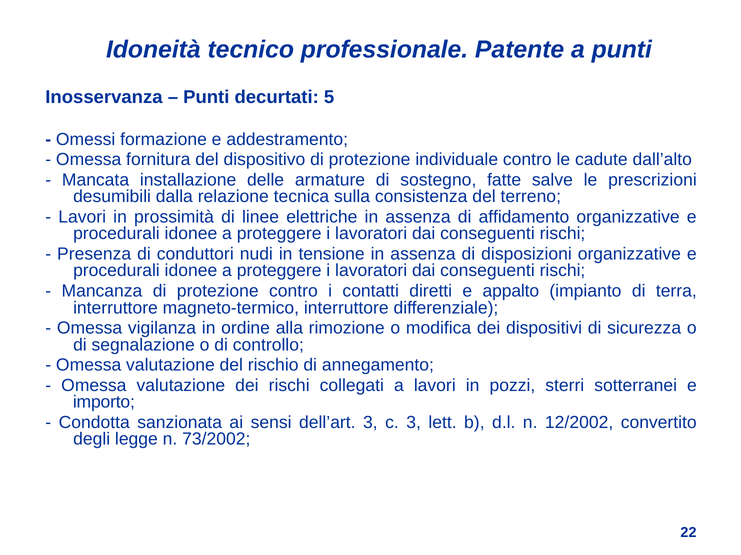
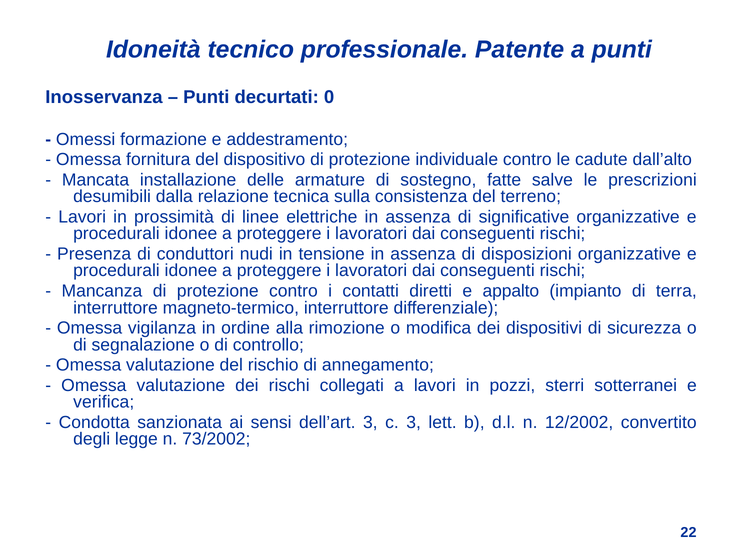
5: 5 -> 0
affidamento: affidamento -> significative
importo: importo -> verifica
